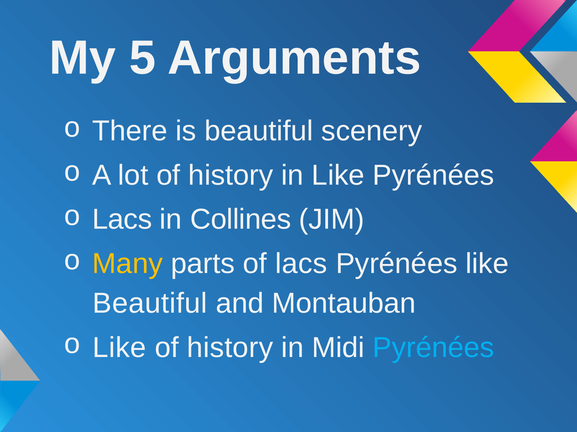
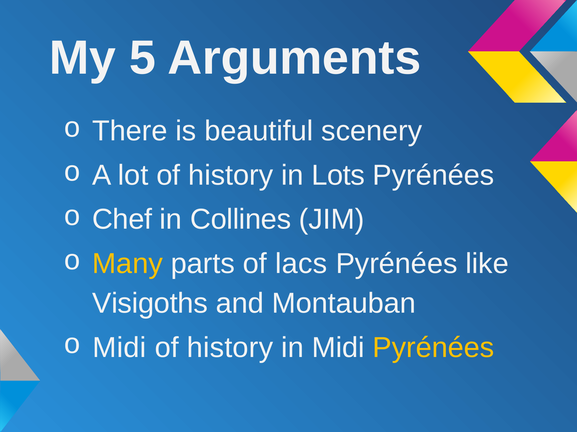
in Like: Like -> Lots
Lacs at (122, 220): Lacs -> Chef
Beautiful at (150, 304): Beautiful -> Visigoths
Like at (119, 348): Like -> Midi
Pyrénées at (433, 348) colour: light blue -> yellow
